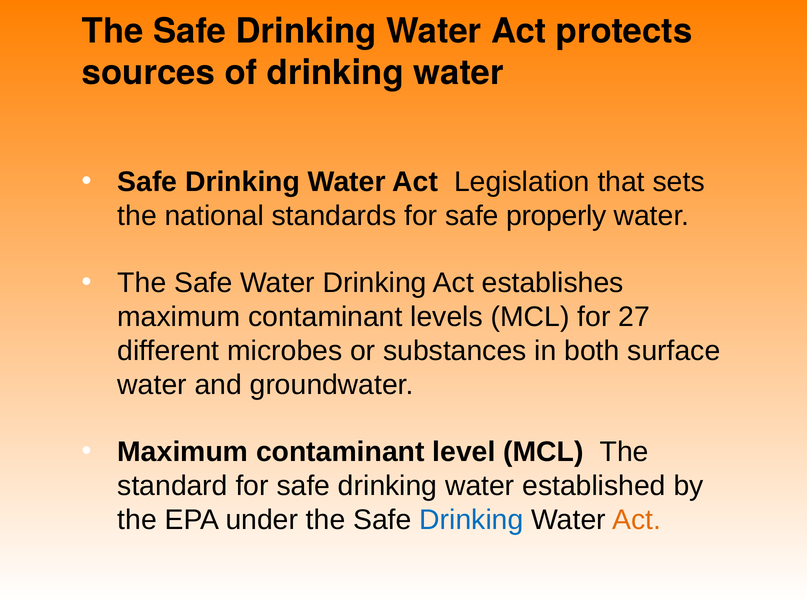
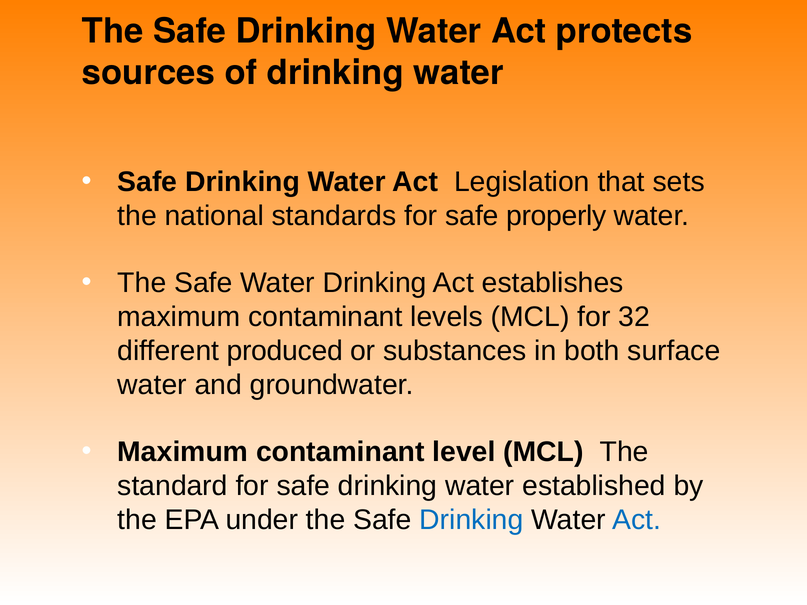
27: 27 -> 32
microbes: microbes -> produced
Act at (637, 520) colour: orange -> blue
